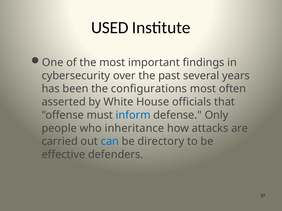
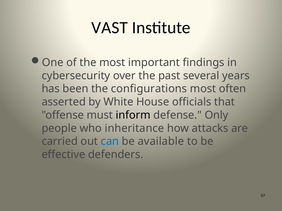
USED: USED -> VAST
inform colour: blue -> black
directory: directory -> available
